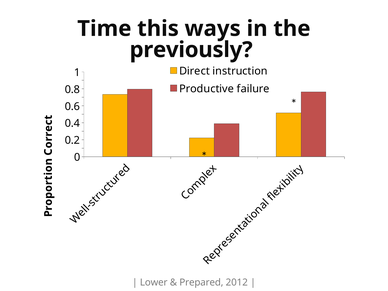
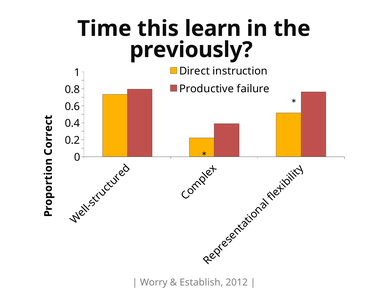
ways: ways -> learn
Lower: Lower -> Worry
Prepared: Prepared -> Establish
